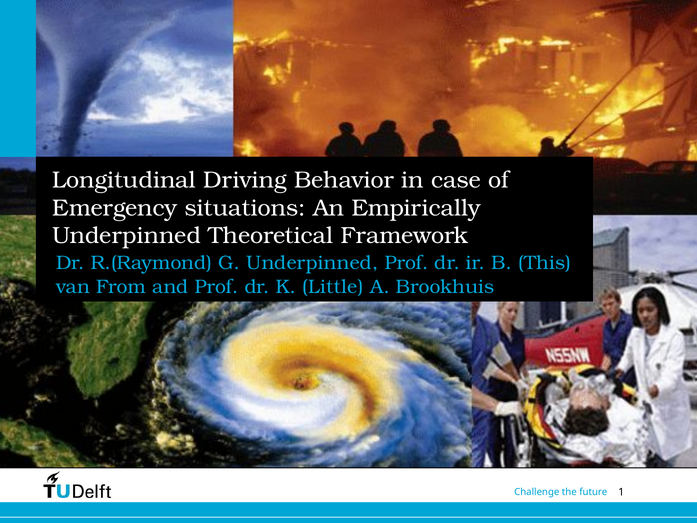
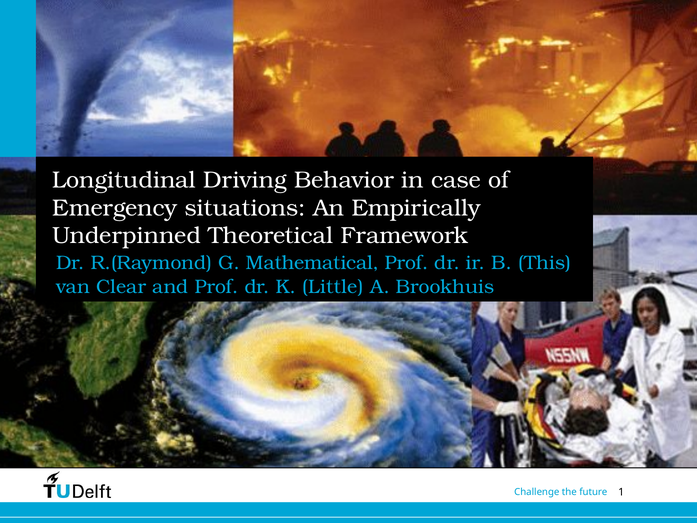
G Underpinned: Underpinned -> Mathematical
From: From -> Clear
